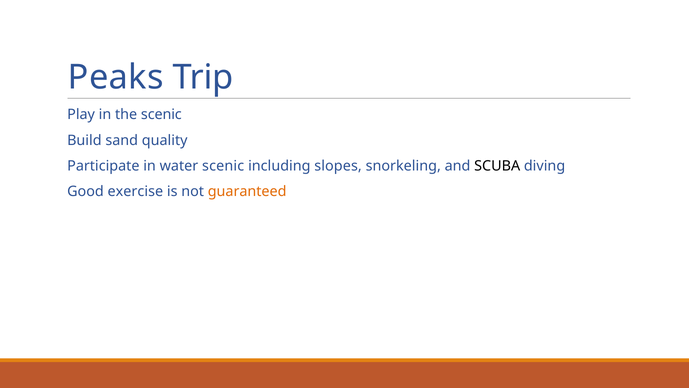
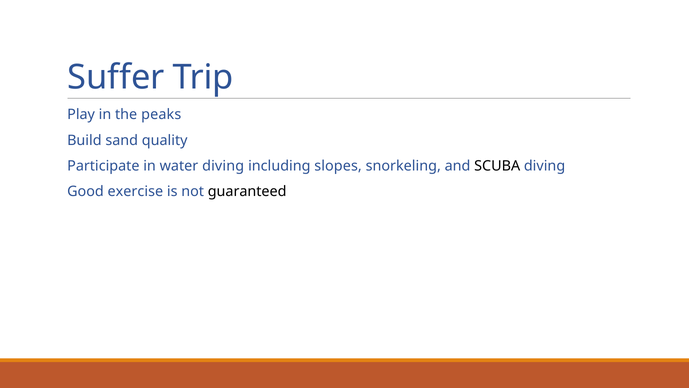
Peaks: Peaks -> Suffer
the scenic: scenic -> peaks
water scenic: scenic -> diving
guaranteed colour: orange -> black
